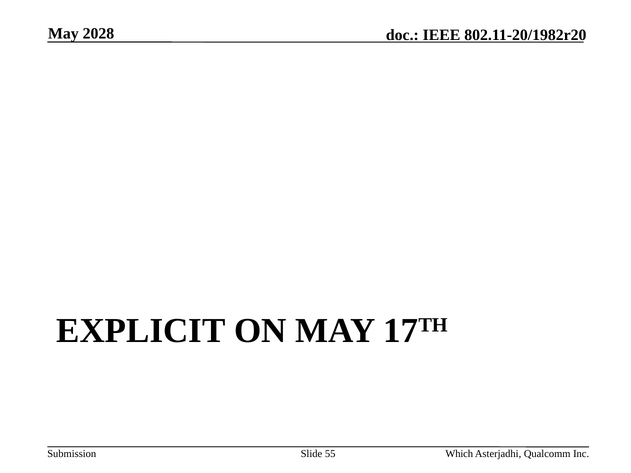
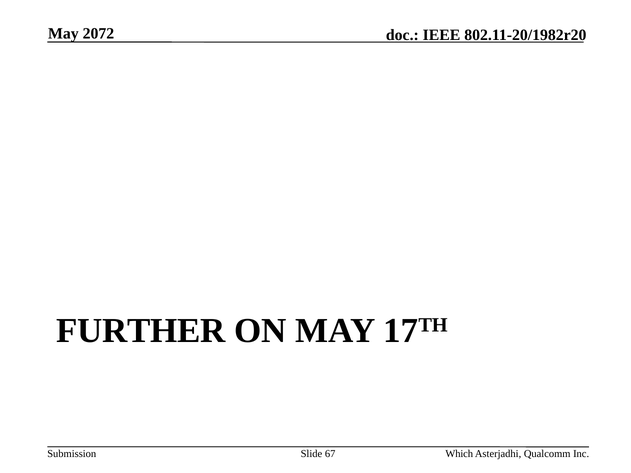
2028: 2028 -> 2072
EXPLICIT: EXPLICIT -> FURTHER
55: 55 -> 67
